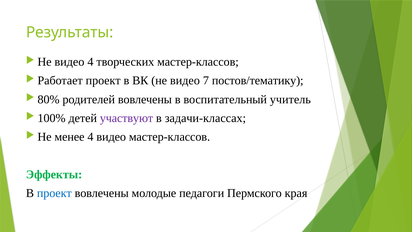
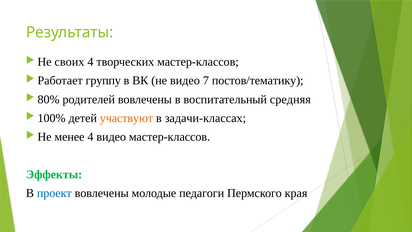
видео at (69, 62): видео -> своих
Работает проект: проект -> группу
учитель: учитель -> средняя
участвуют colour: purple -> orange
